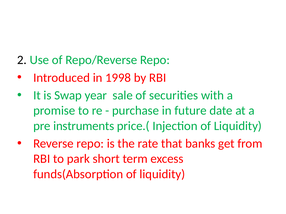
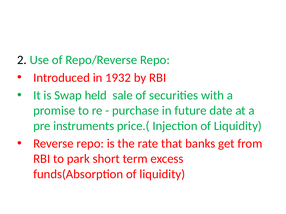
1998: 1998 -> 1932
year: year -> held
